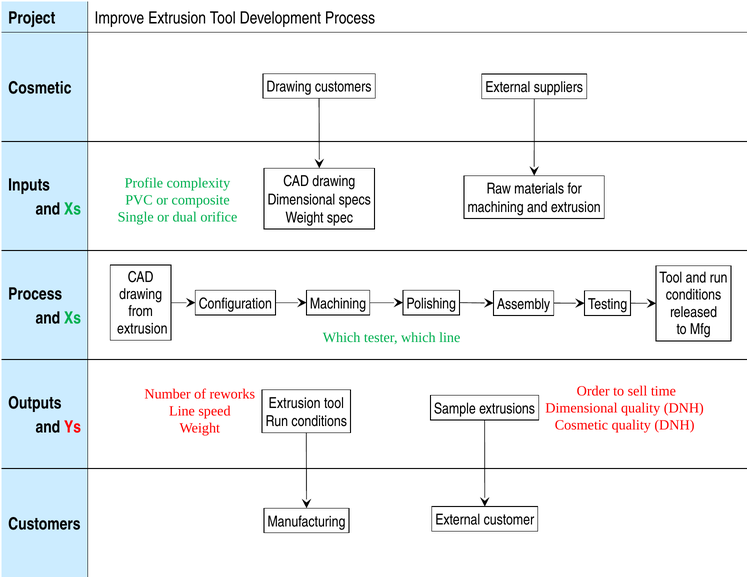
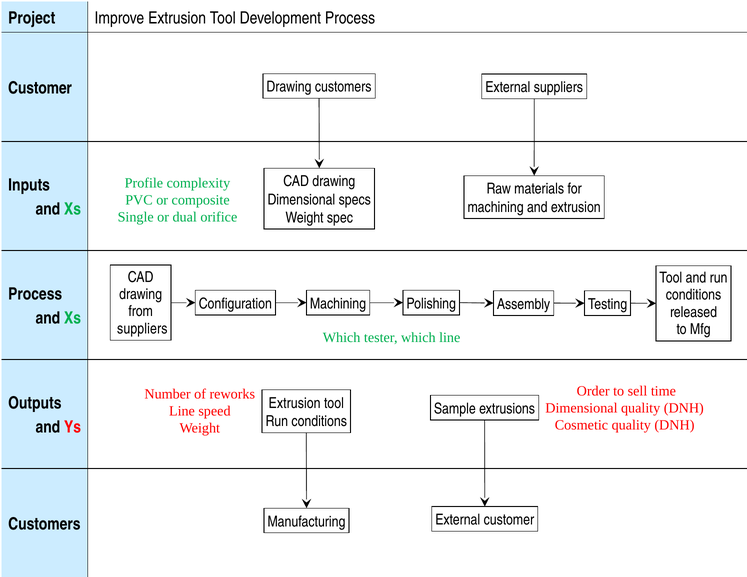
Cosmetic at (40, 88): Cosmetic -> Customer
extrusion at (142, 329): extrusion -> suppliers
